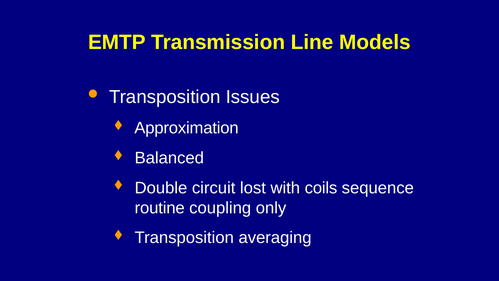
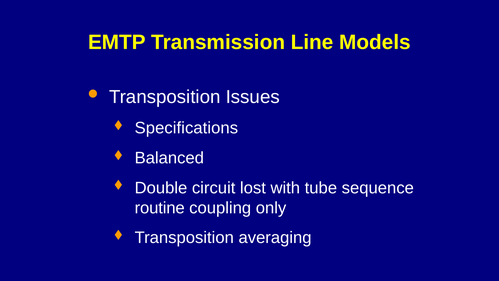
Approximation: Approximation -> Specifications
coils: coils -> tube
